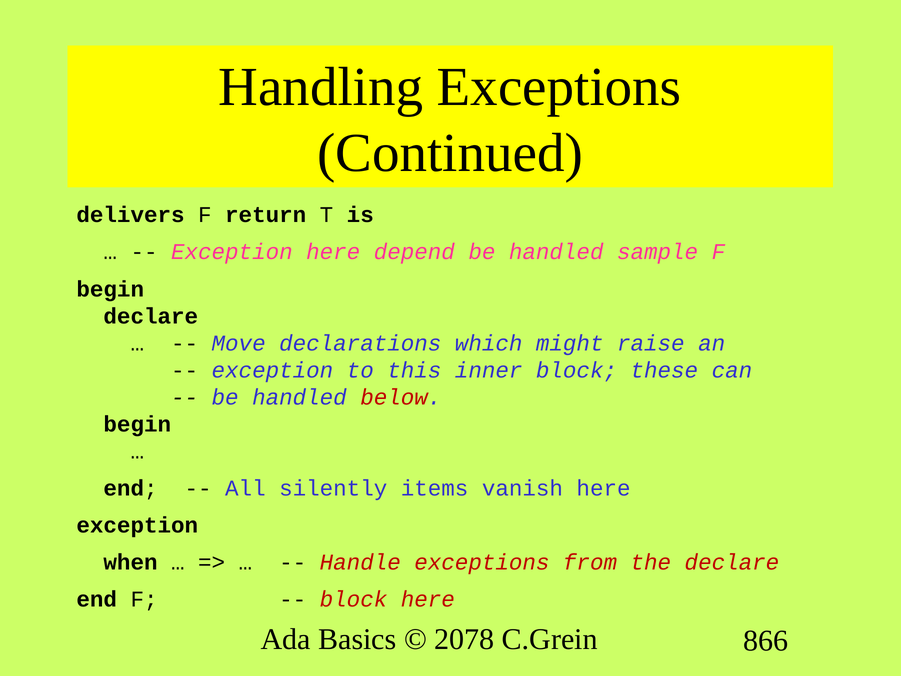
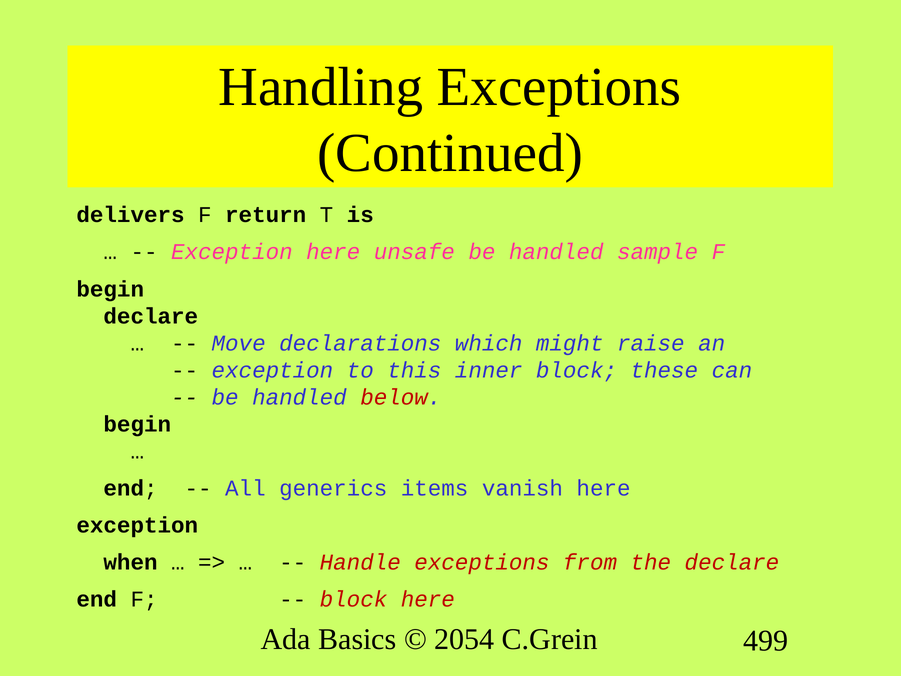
depend: depend -> unsafe
silently: silently -> generics
2078: 2078 -> 2054
866: 866 -> 499
